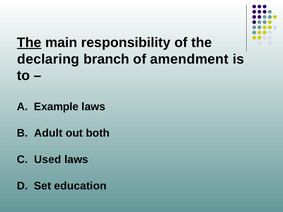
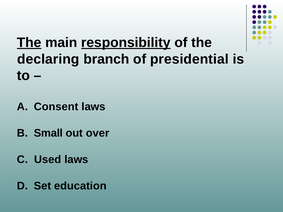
responsibility underline: none -> present
amendment: amendment -> presidential
Example: Example -> Consent
Adult: Adult -> Small
both: both -> over
